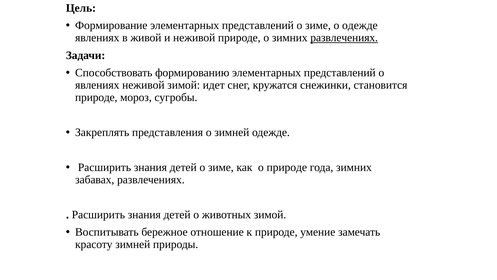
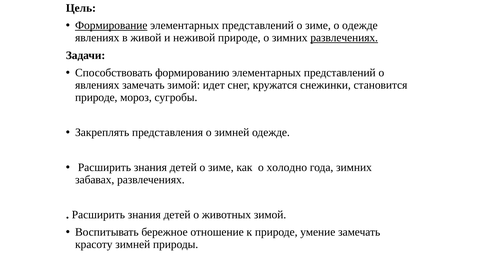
Формирование underline: none -> present
явлениях неживой: неживой -> замечать
о природе: природе -> холодно
